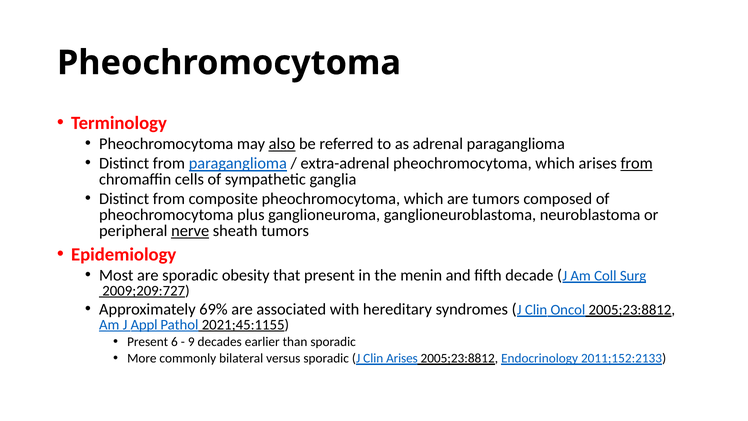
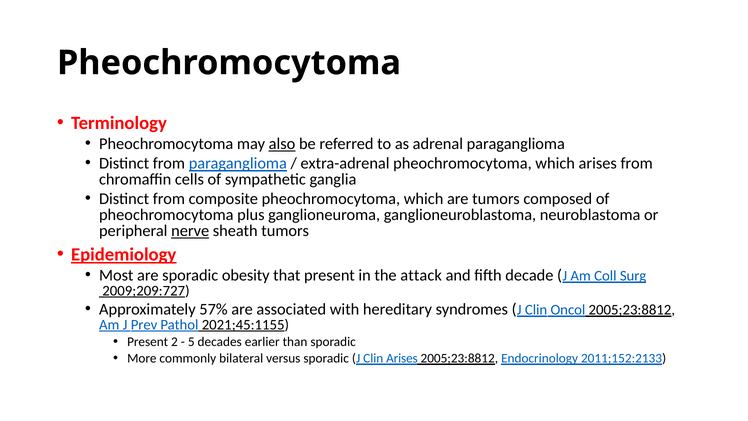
from at (637, 163) underline: present -> none
Epidemiology underline: none -> present
menin: menin -> attack
69%: 69% -> 57%
Appl: Appl -> Prev
6: 6 -> 2
9: 9 -> 5
